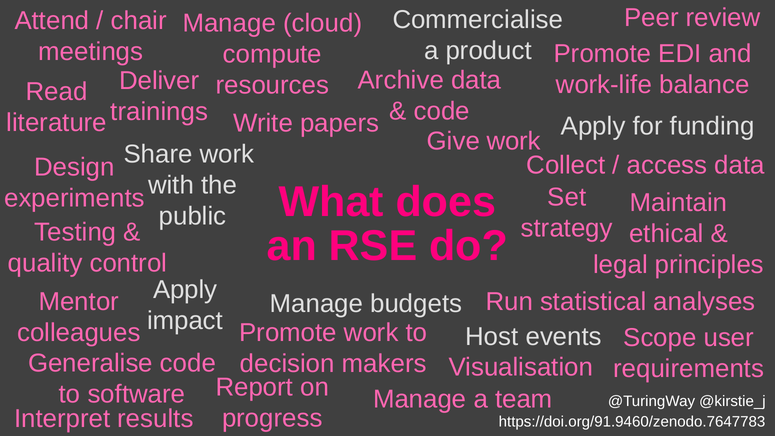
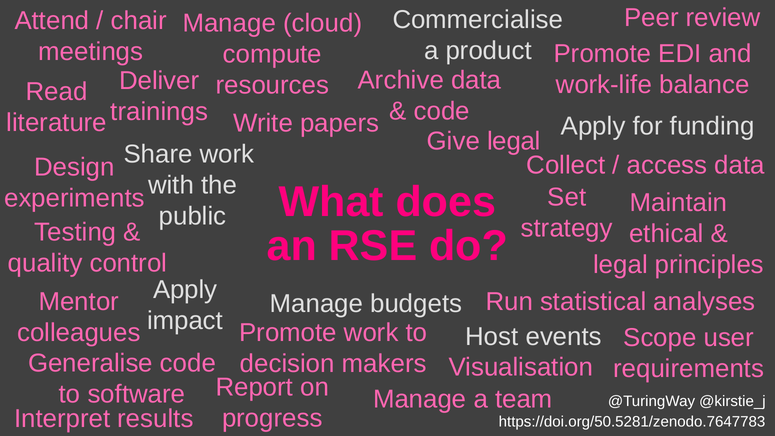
Give work: work -> legal
https://doi.org/91.9460/zenodo.7647783: https://doi.org/91.9460/zenodo.7647783 -> https://doi.org/50.5281/zenodo.7647783
